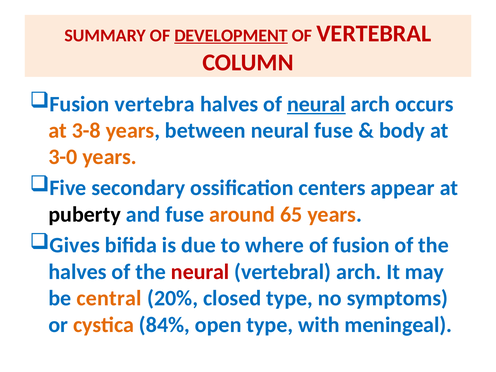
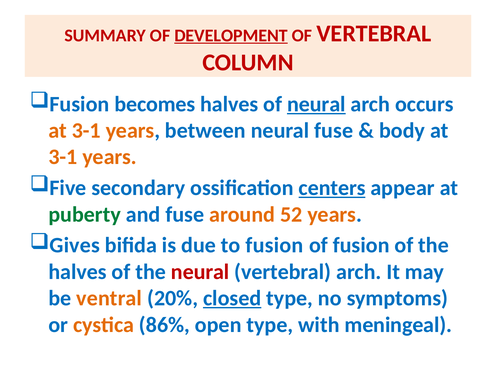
vertebra: vertebra -> becomes
3-8 at (86, 131): 3-8 -> 3-1
3-0 at (63, 157): 3-0 -> 3-1
centers underline: none -> present
puberty colour: black -> green
65: 65 -> 52
to where: where -> fusion
central: central -> ventral
closed underline: none -> present
84%: 84% -> 86%
